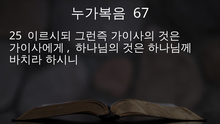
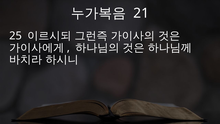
67: 67 -> 21
